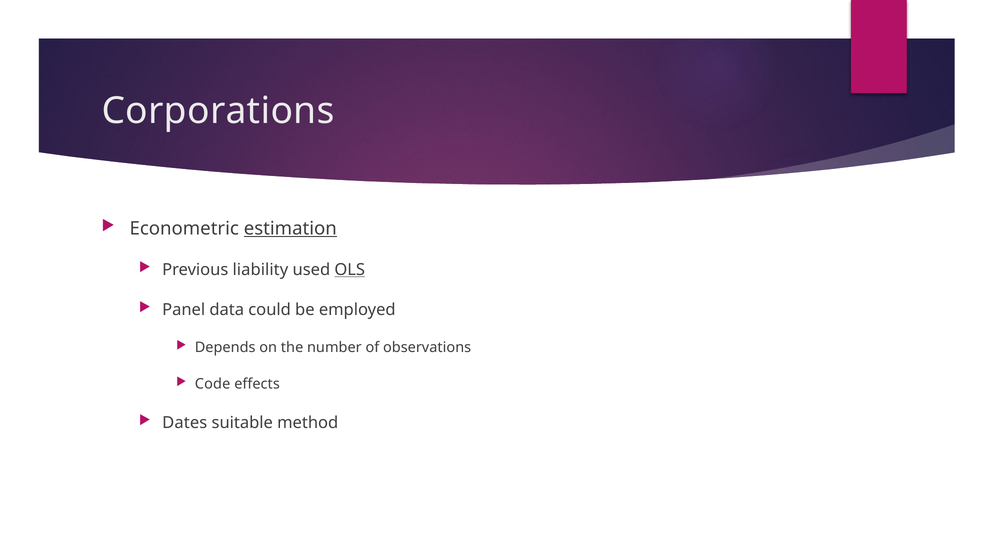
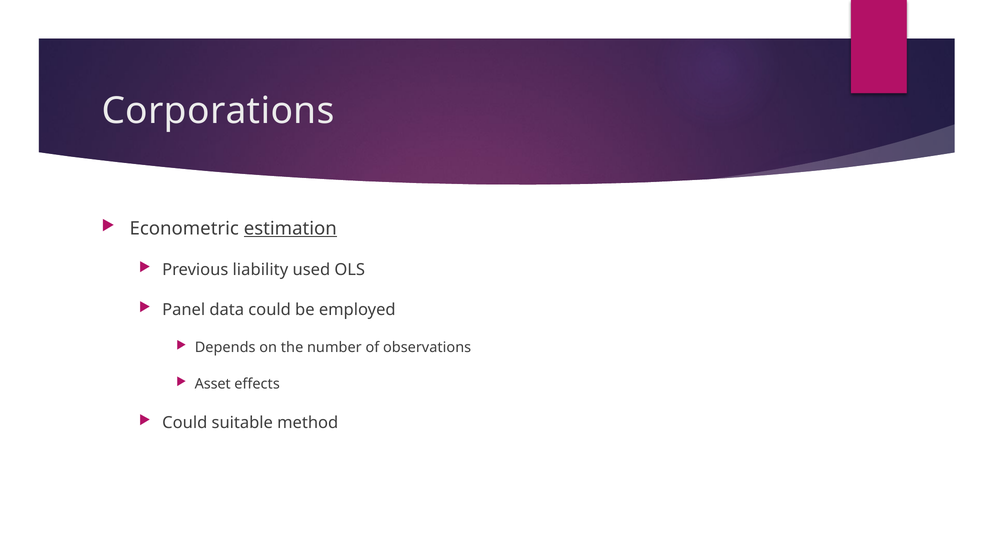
OLS underline: present -> none
Code: Code -> Asset
Dates at (185, 423): Dates -> Could
